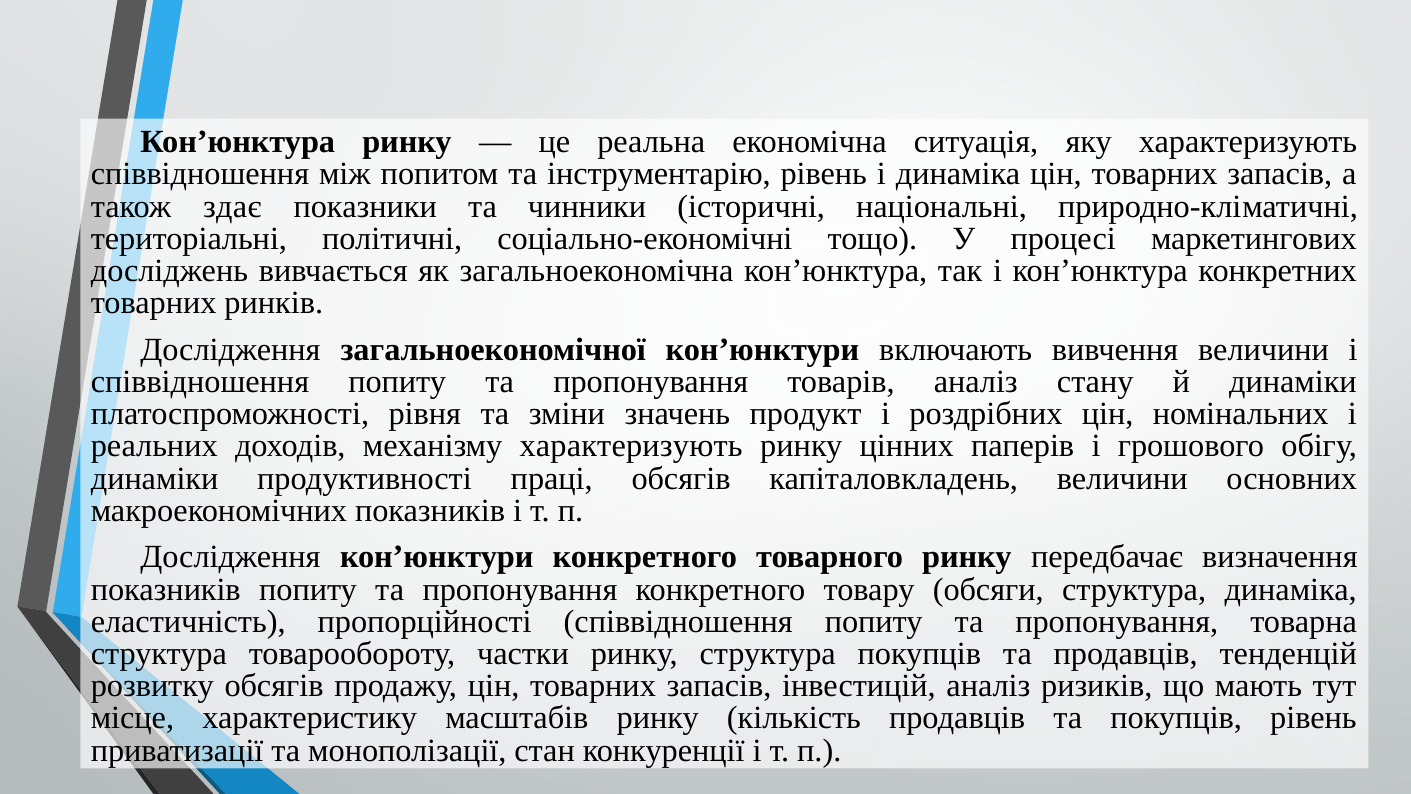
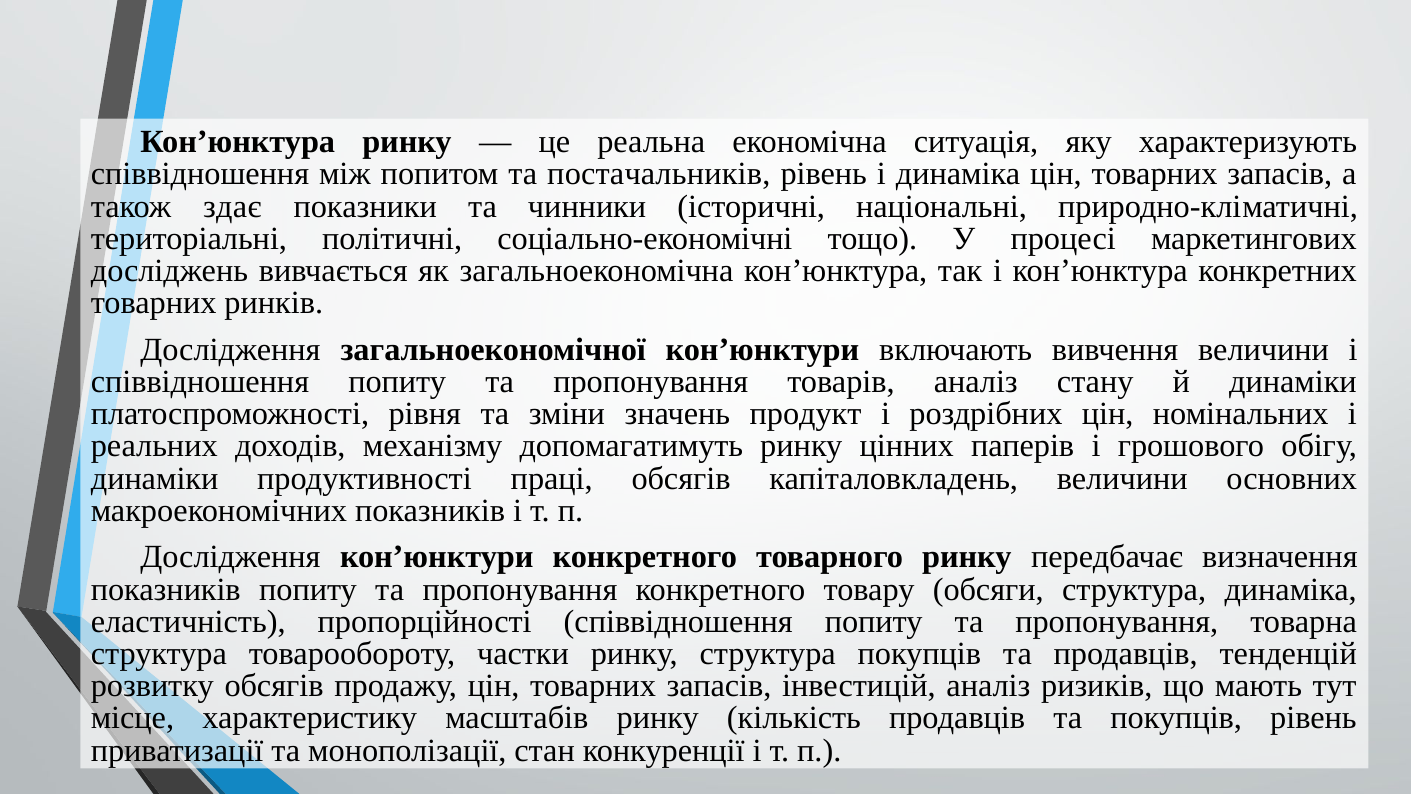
інструментарію: інструментарію -> постачальників
механізму характеризують: характеризують -> допомагатимуть
